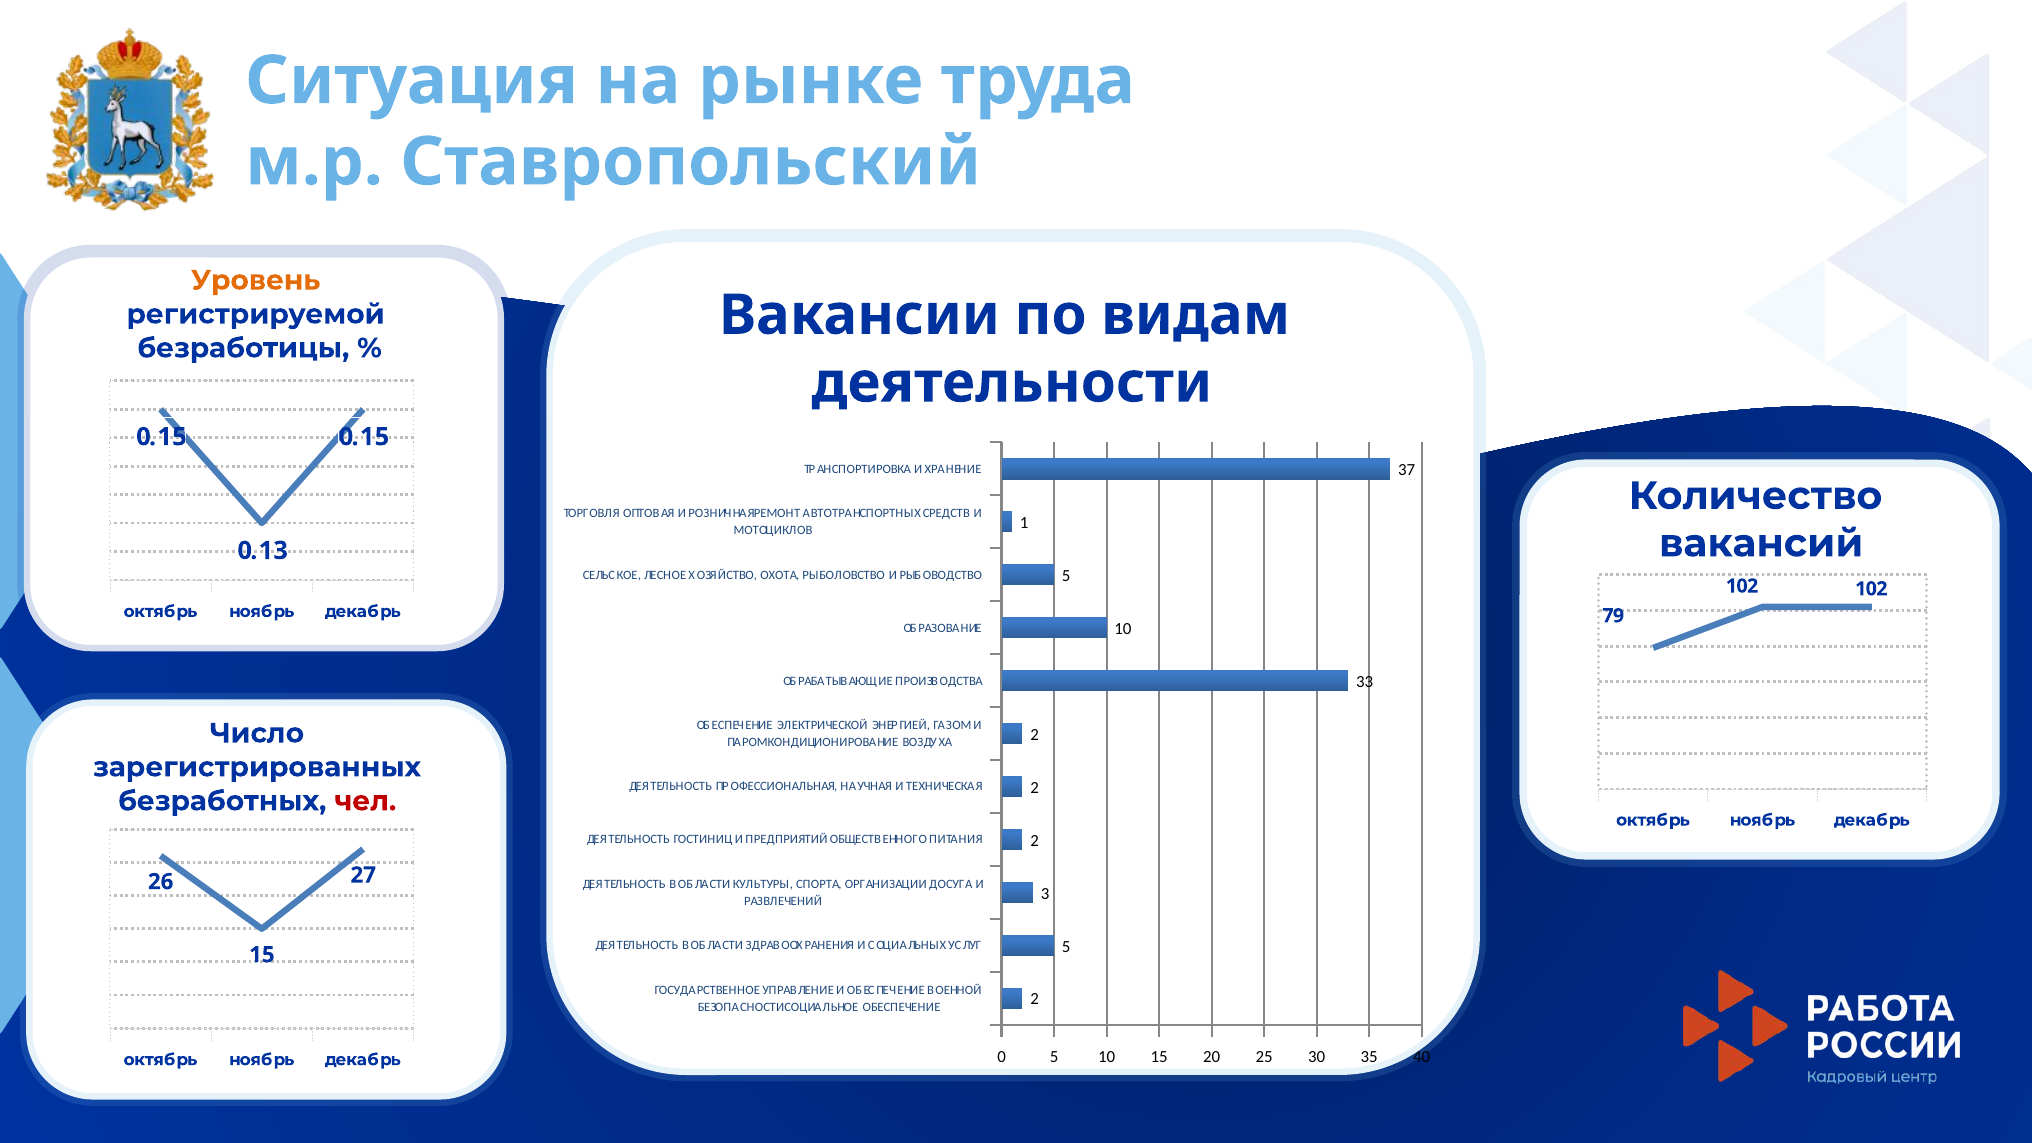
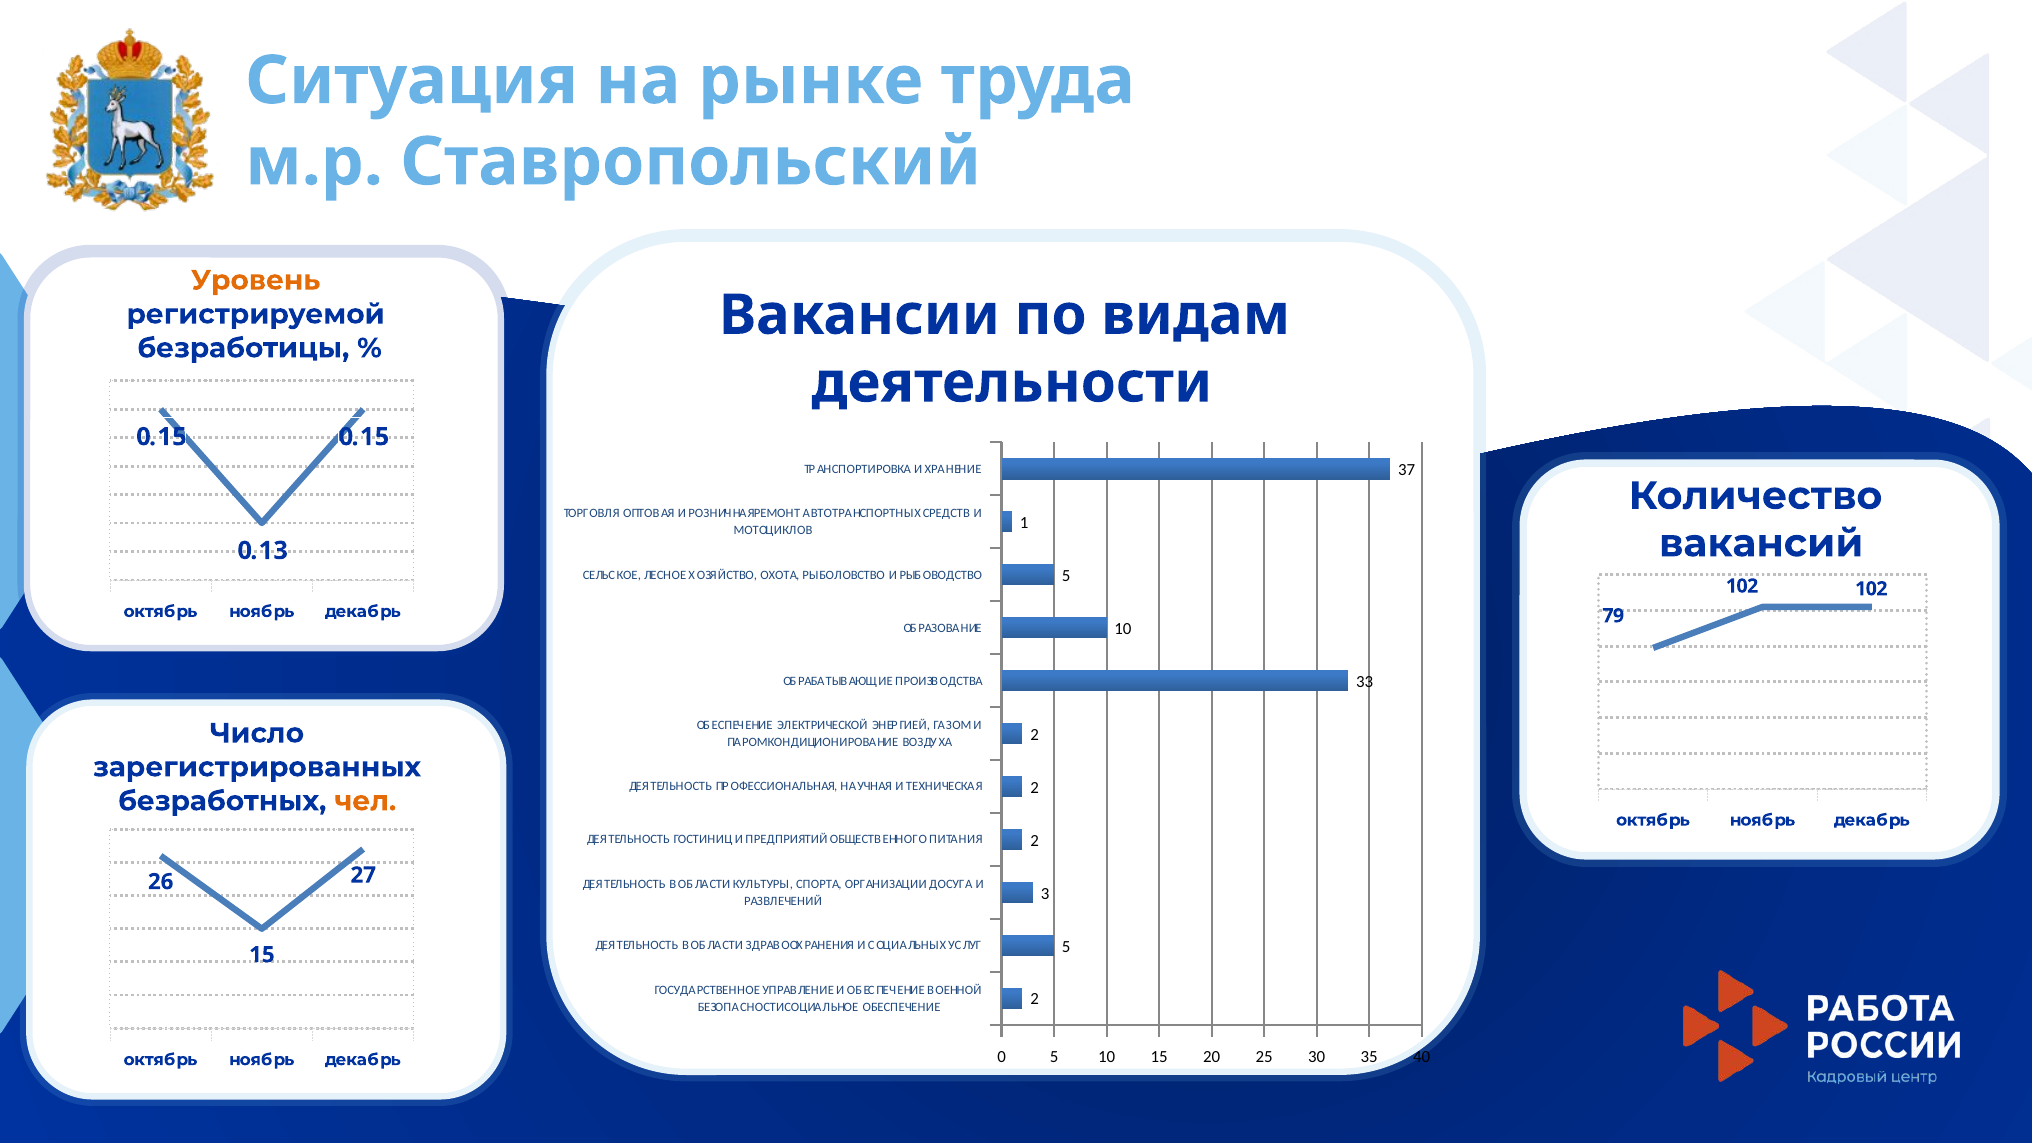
чел colour: red -> orange
